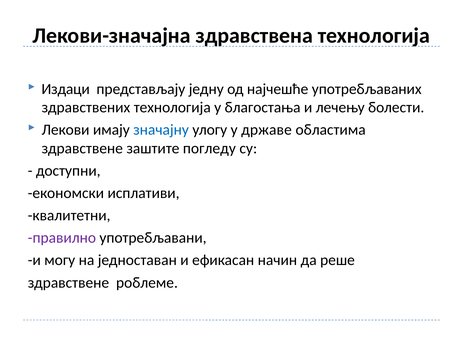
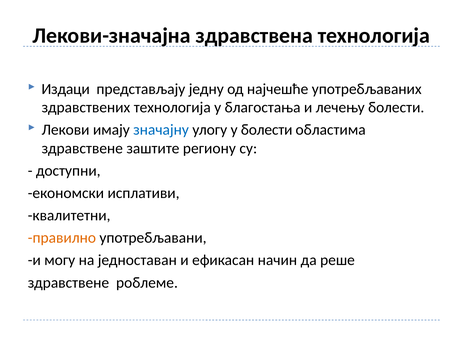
у државе: државе -> болести
погледу: погледу -> региону
правилно colour: purple -> orange
